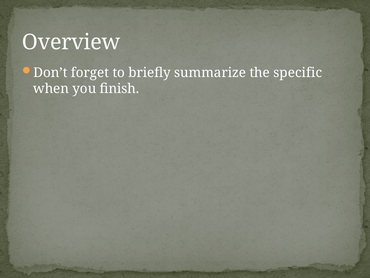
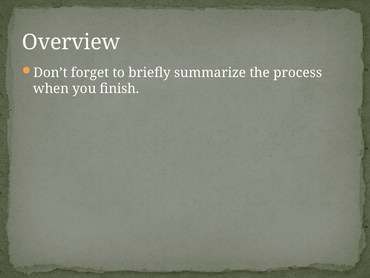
specific: specific -> process
